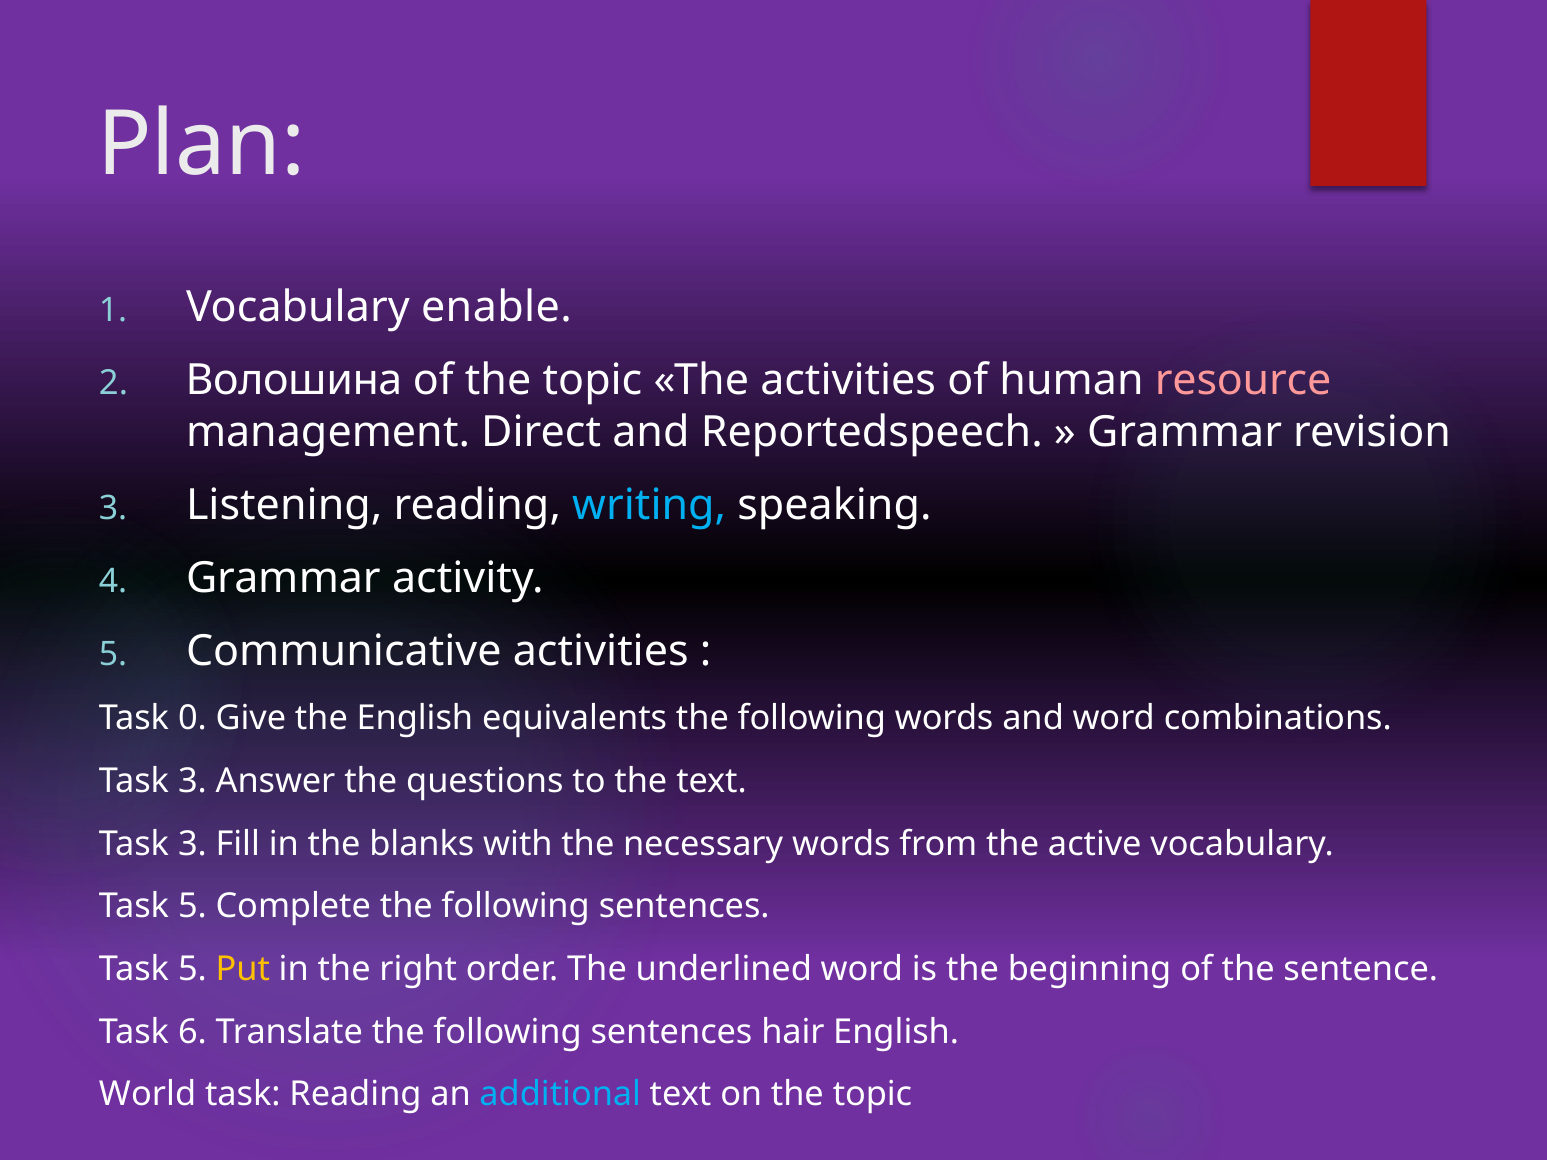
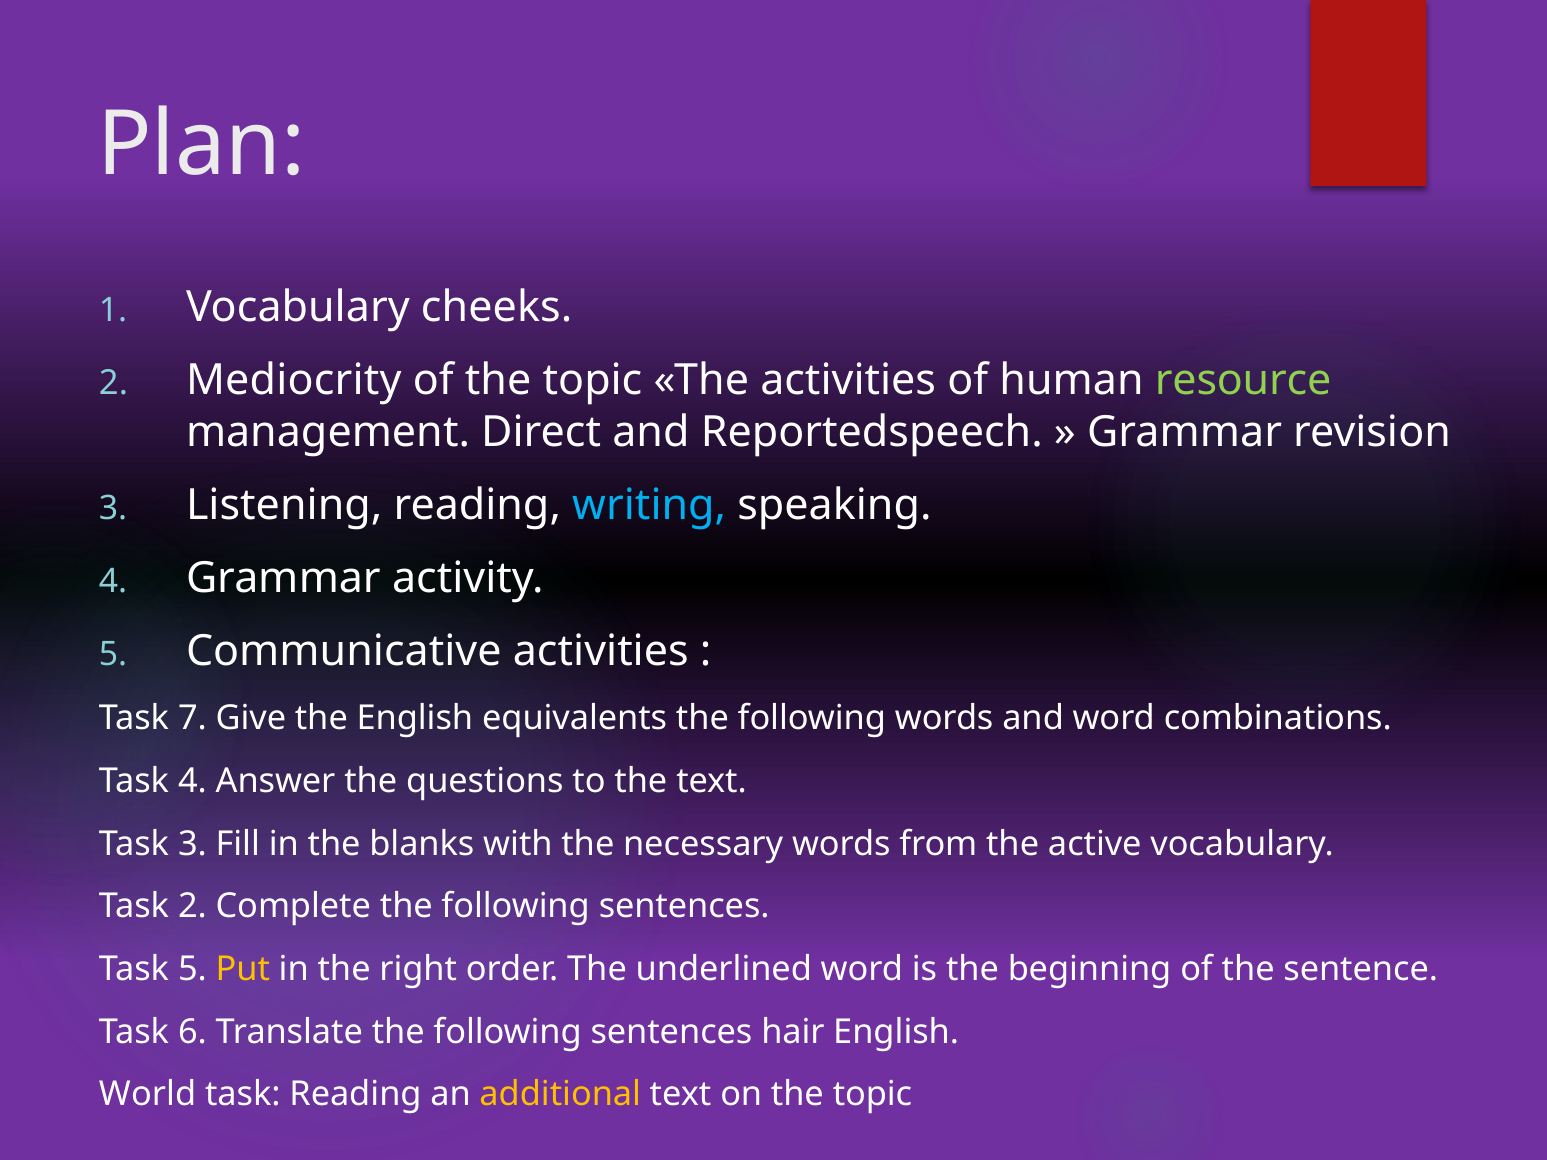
enable: enable -> cheeks
Волошина: Волошина -> Mediocrity
resource colour: pink -> light green
0: 0 -> 7
3 at (192, 781): 3 -> 4
5 at (192, 907): 5 -> 2
additional colour: light blue -> yellow
